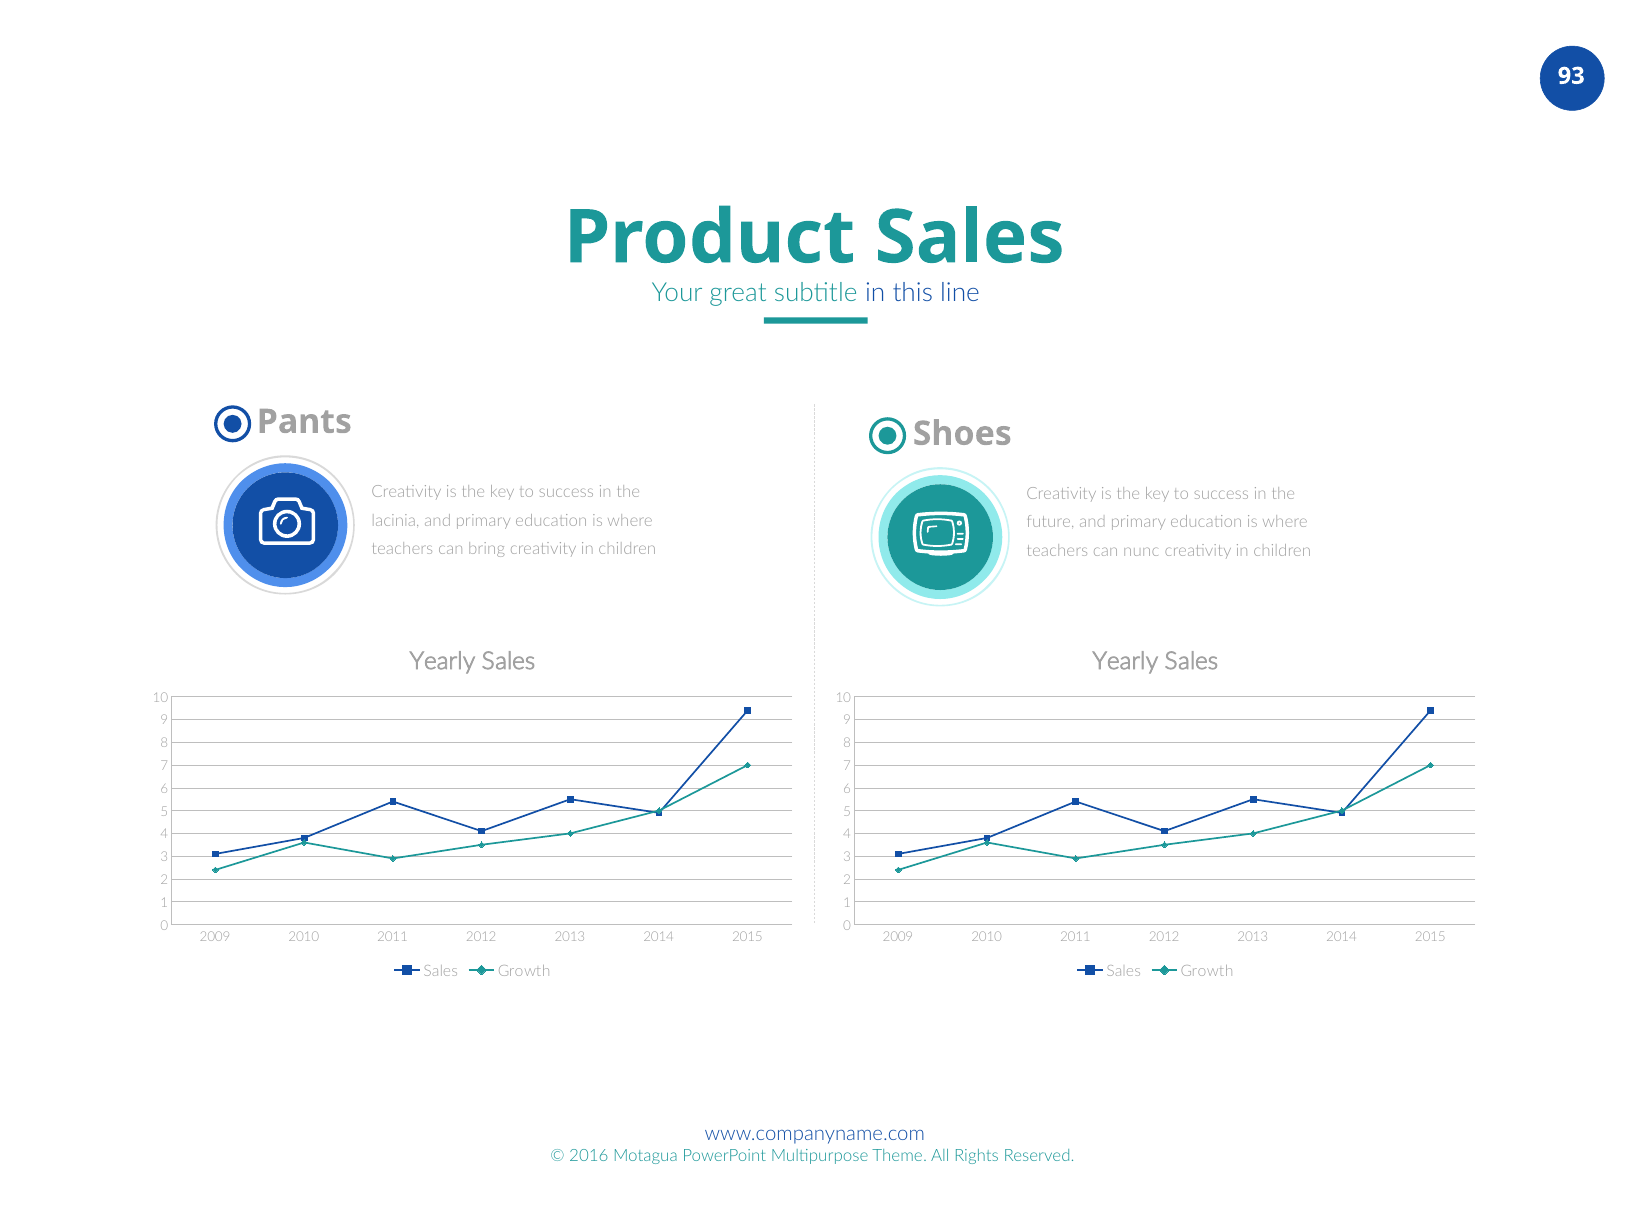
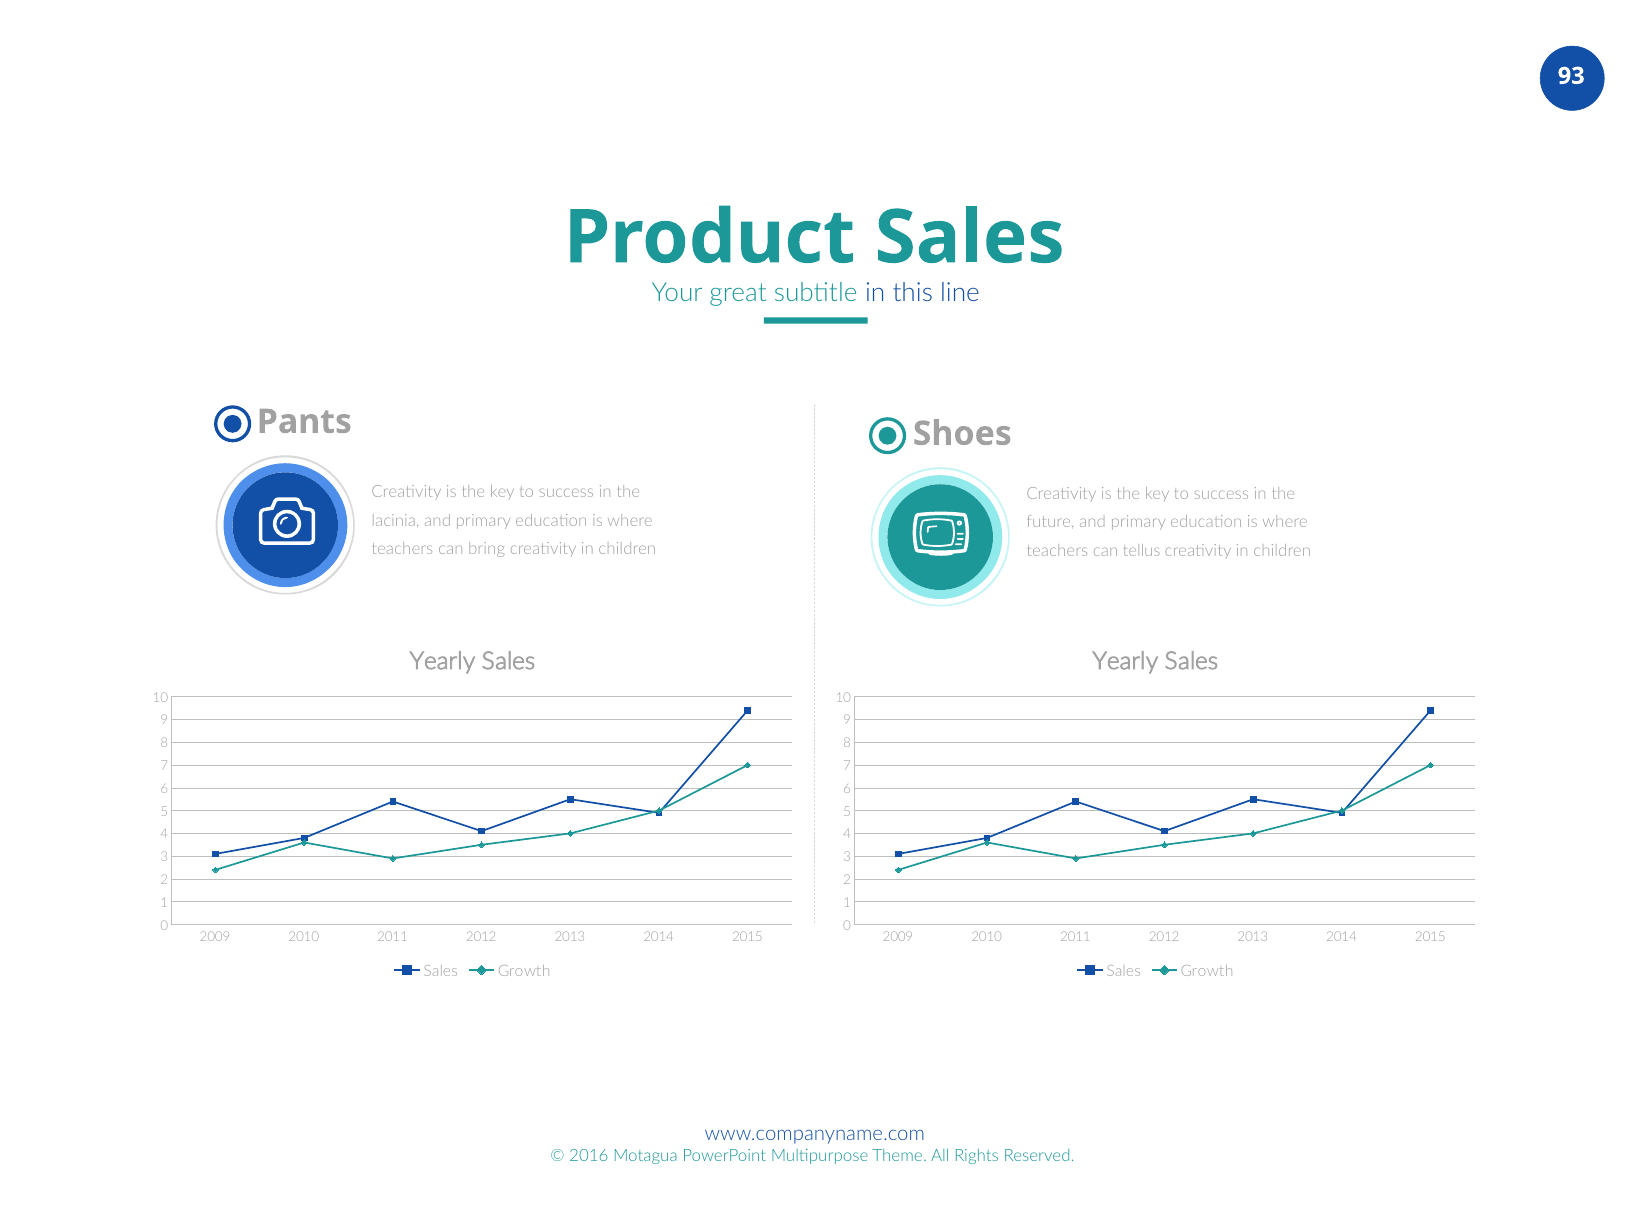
nunc: nunc -> tellus
